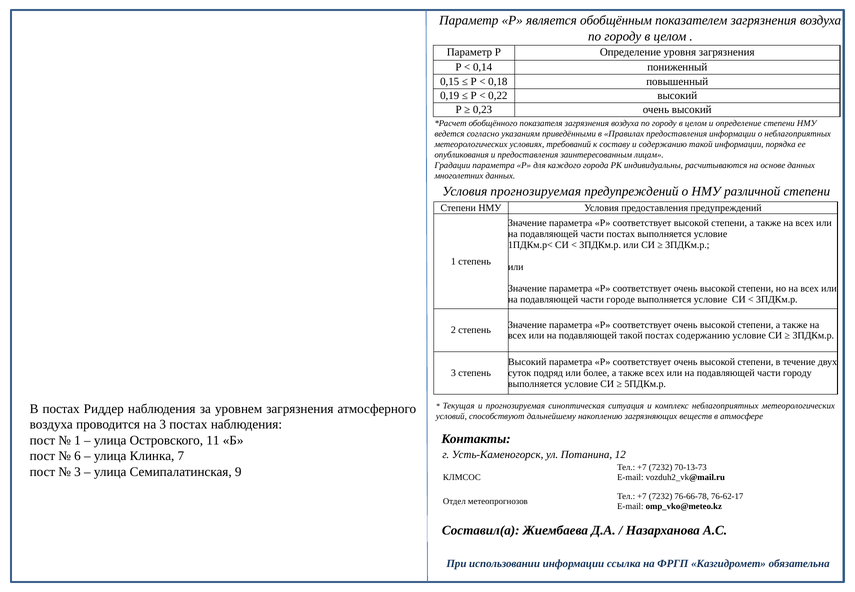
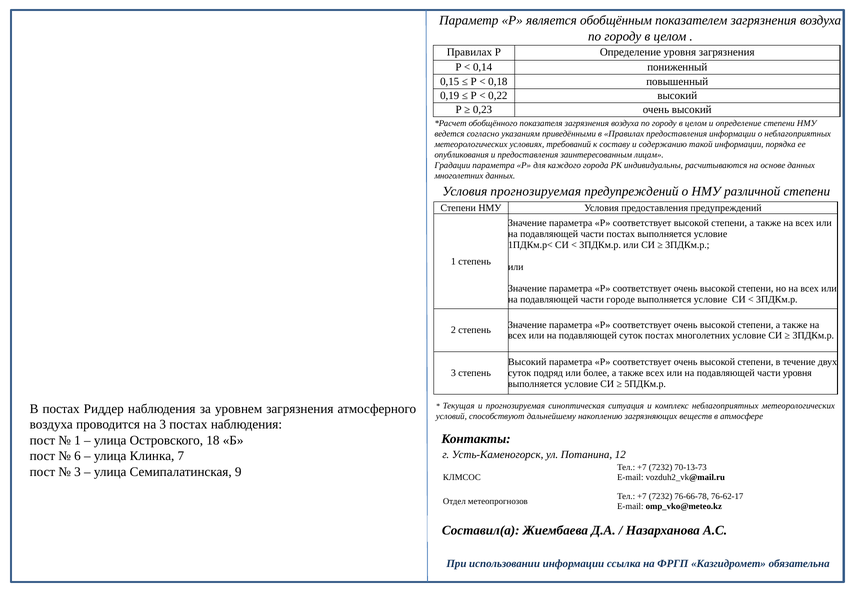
Параметр at (469, 52): Параметр -> Правилах
подавляющей такой: такой -> суток
постах содержанию: содержанию -> многолетних
части городу: городу -> уровня
11: 11 -> 18
